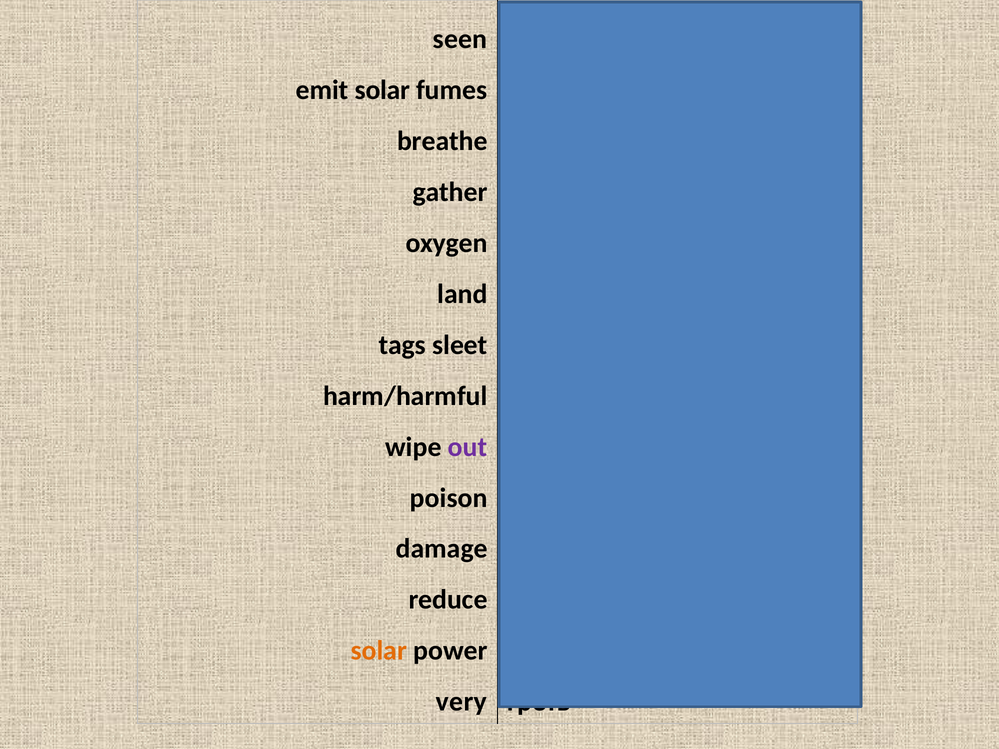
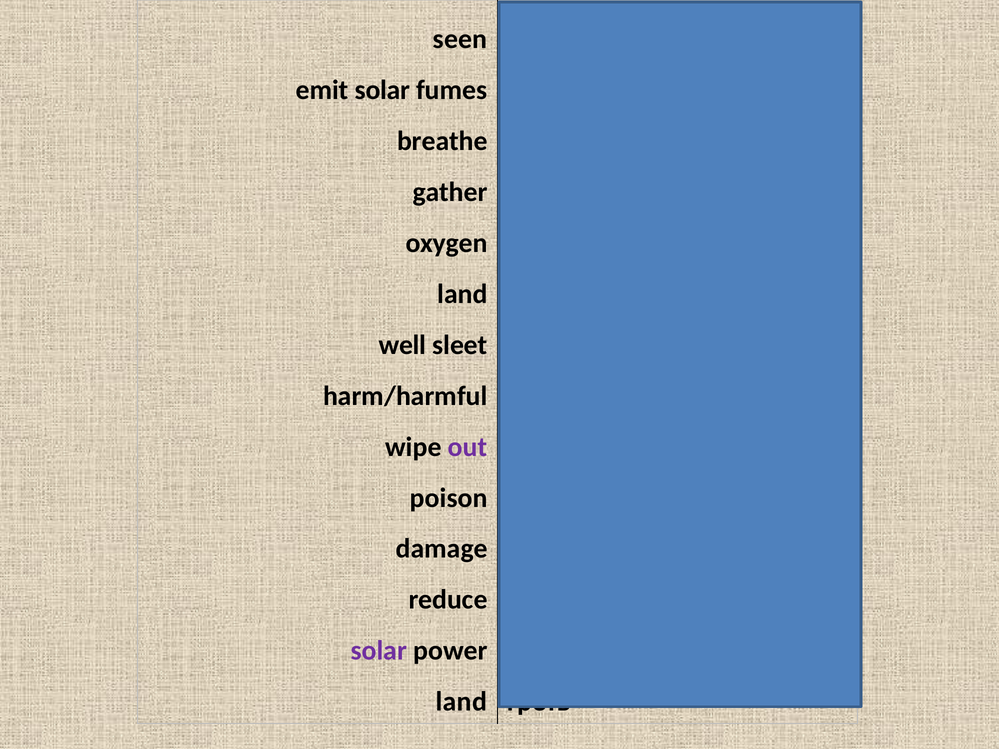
tags: tags -> well
solar at (379, 651) colour: orange -> purple
very at (461, 702): very -> land
